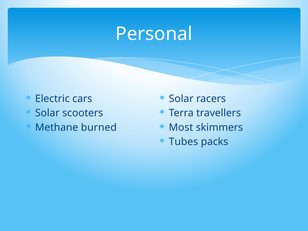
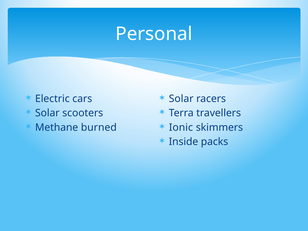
Most: Most -> Ionic
Tubes: Tubes -> Inside
